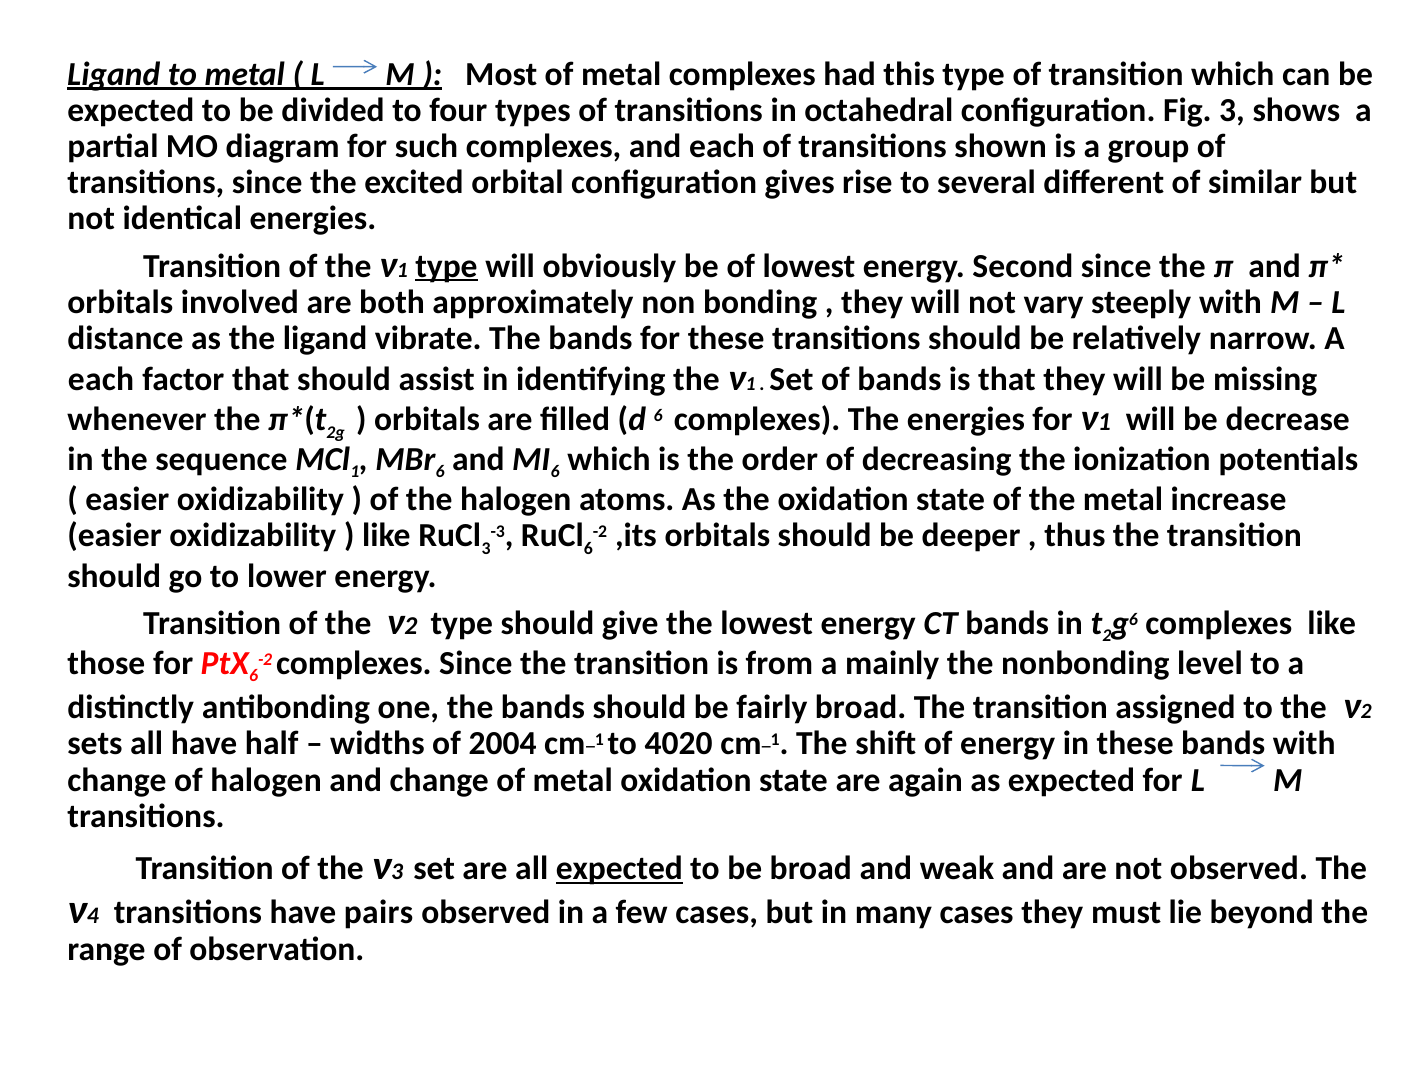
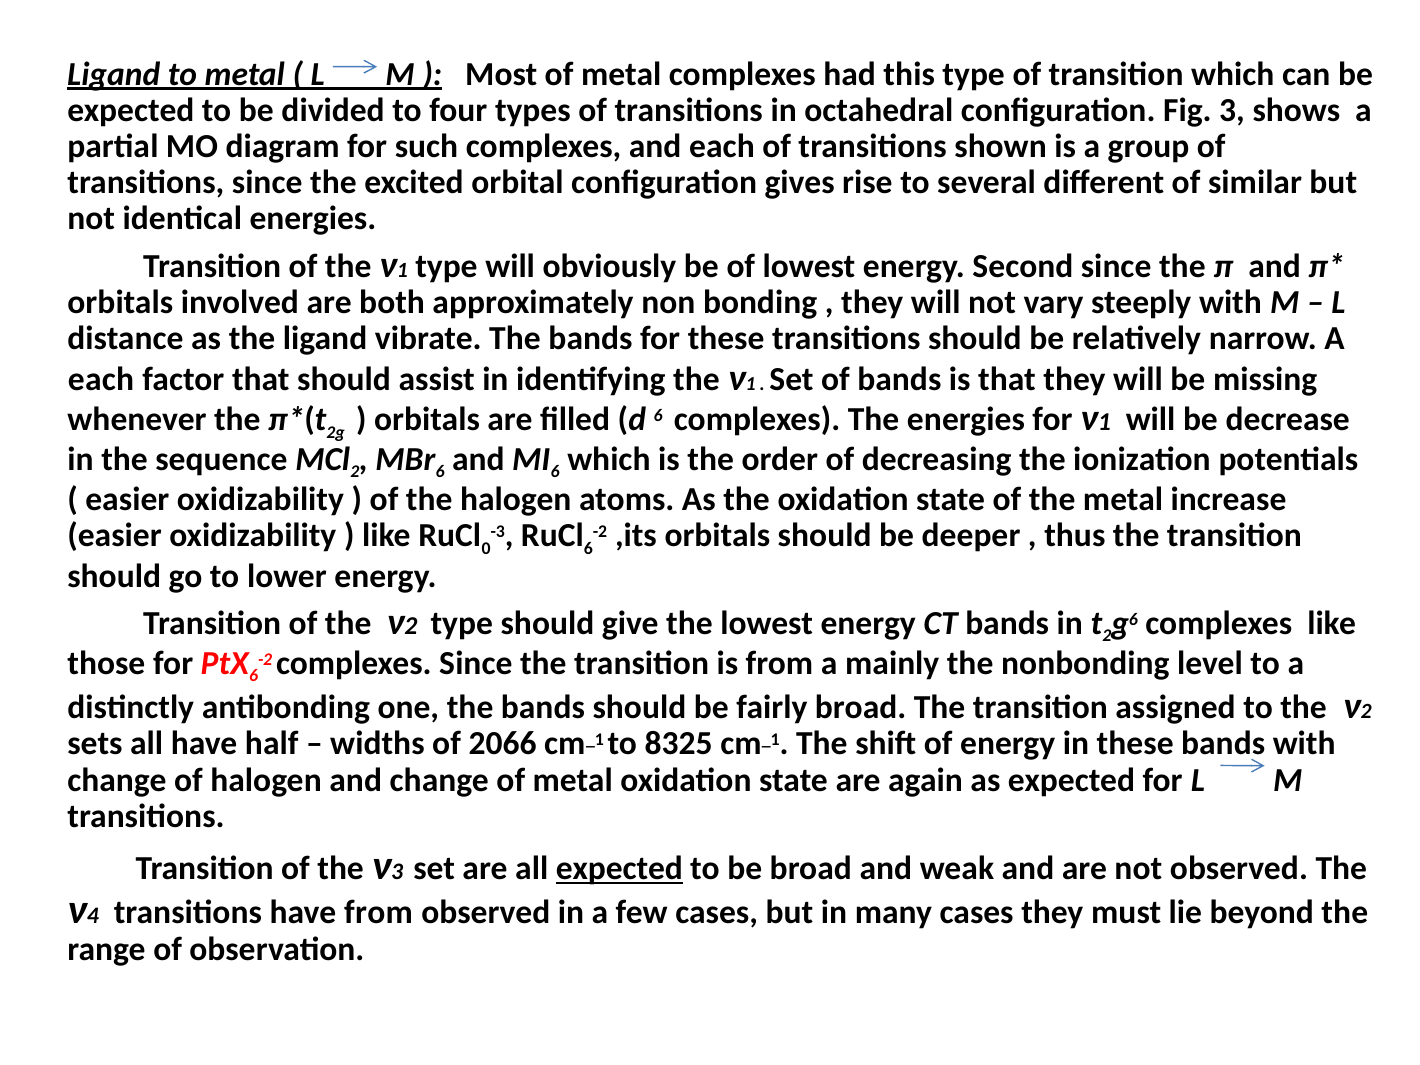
type at (446, 266) underline: present -> none
1 at (355, 472): 1 -> 2
3 at (486, 549): 3 -> 0
2004: 2004 -> 2066
4020: 4020 -> 8325
have pairs: pairs -> from
